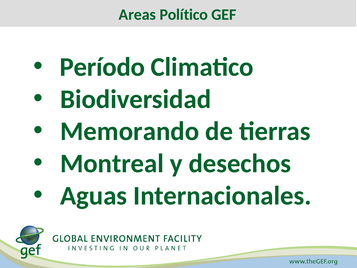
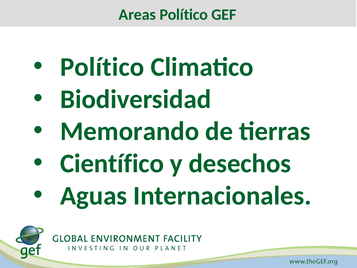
Período at (102, 67): Período -> Político
Montreal: Montreal -> Científico
